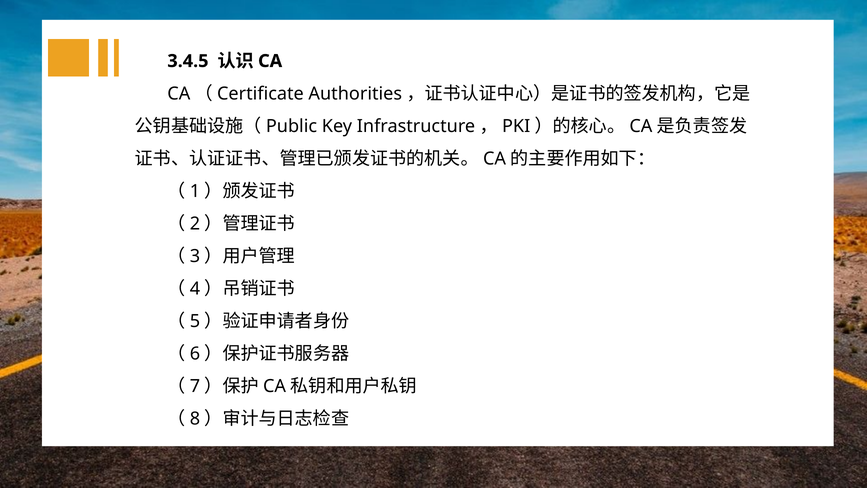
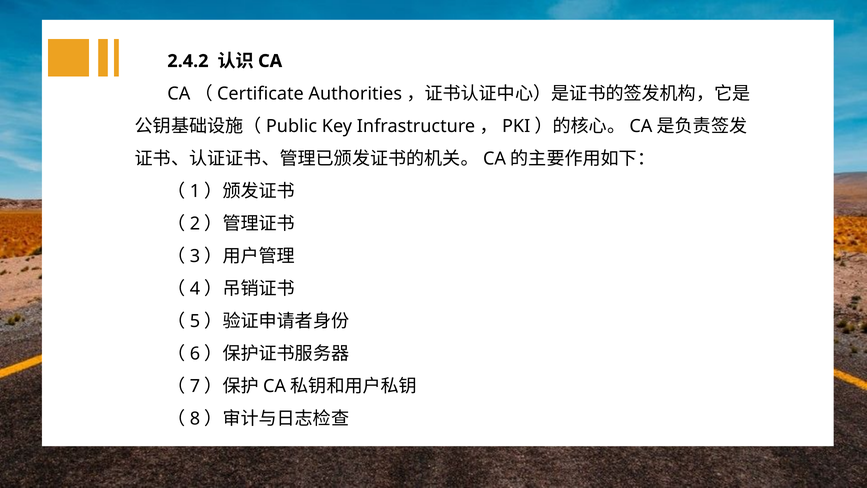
3.4.5: 3.4.5 -> 2.4.2
